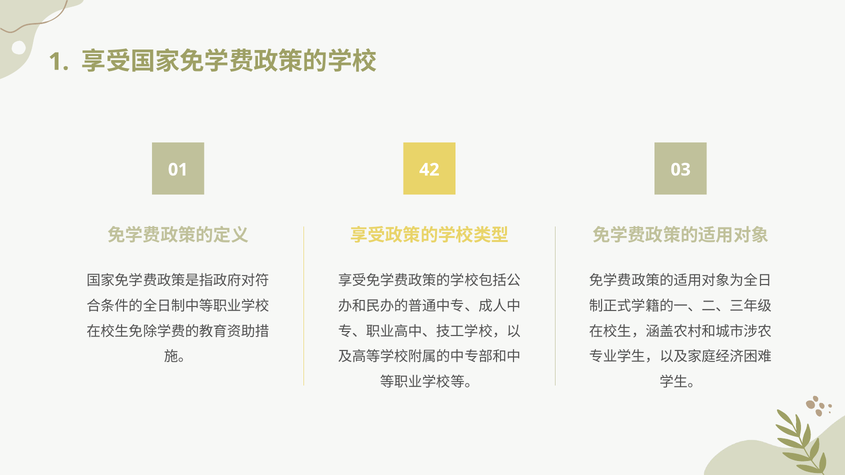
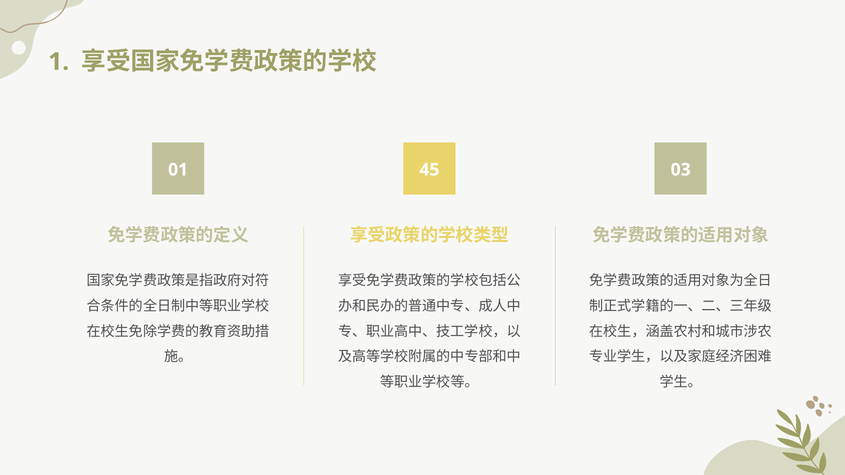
42: 42 -> 45
